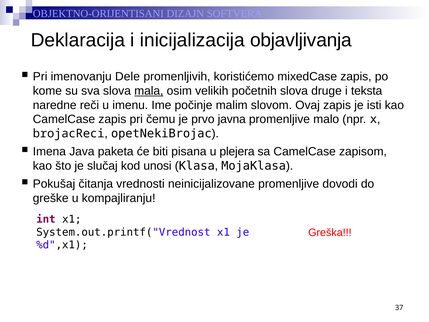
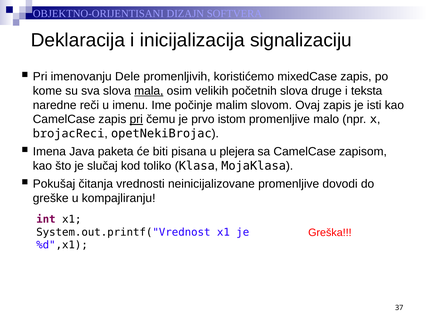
objavljivanja: objavljivanja -> signalizaciju
pri at (136, 119) underline: none -> present
javna: javna -> istom
unosi: unosi -> toliko
